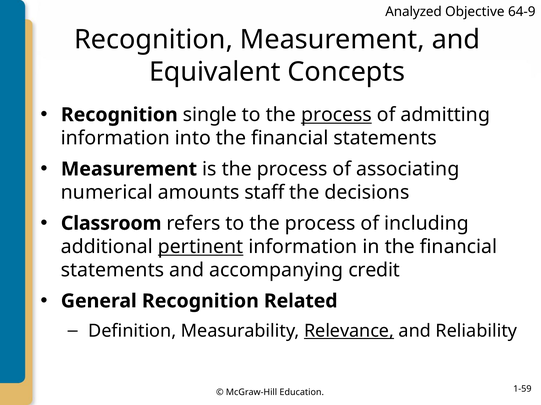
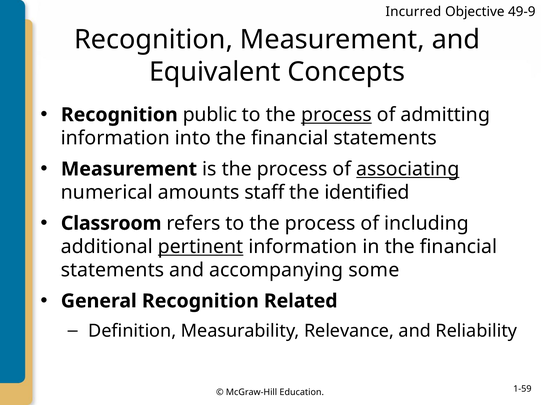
Analyzed: Analyzed -> Incurred
64-9: 64-9 -> 49-9
single: single -> public
associating underline: none -> present
decisions: decisions -> identified
credit: credit -> some
Relevance underline: present -> none
